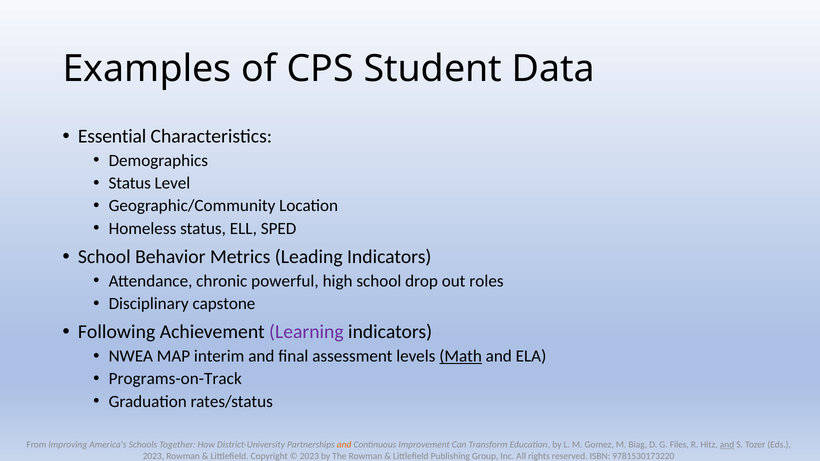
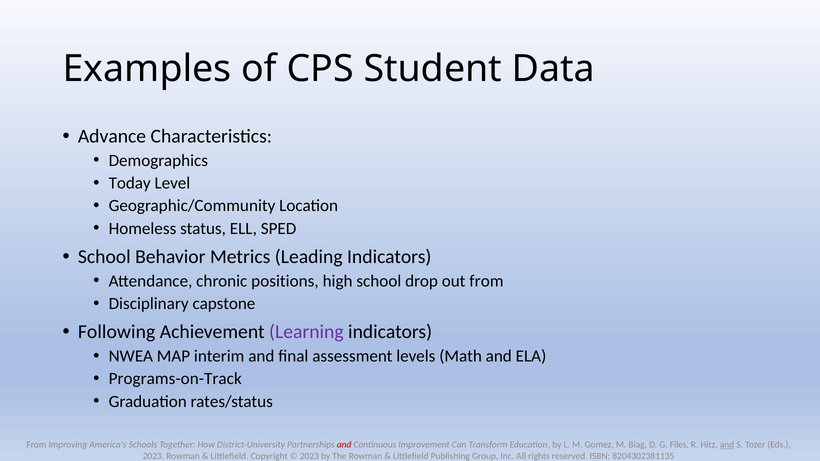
Essential: Essential -> Advance
Status at (130, 183): Status -> Today
powerful: powerful -> positions
out roles: roles -> from
Math underline: present -> none
and at (344, 445) colour: orange -> red
9781530173220: 9781530173220 -> 8204302381135
